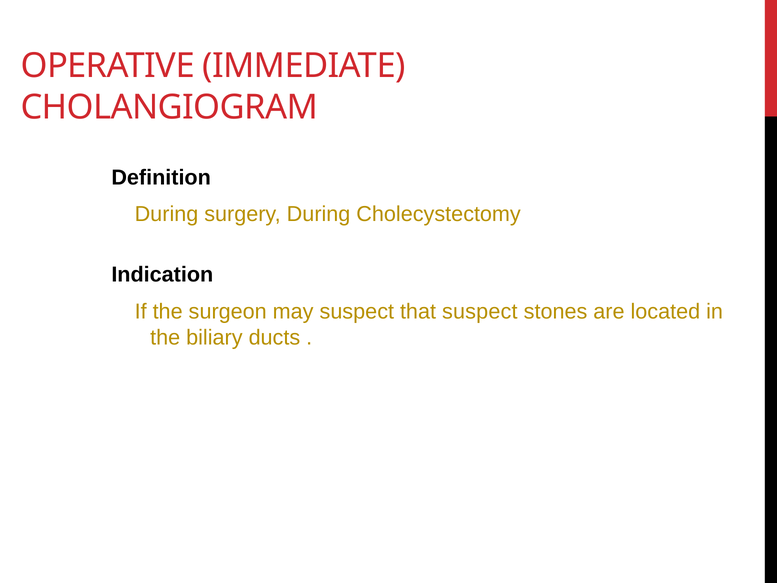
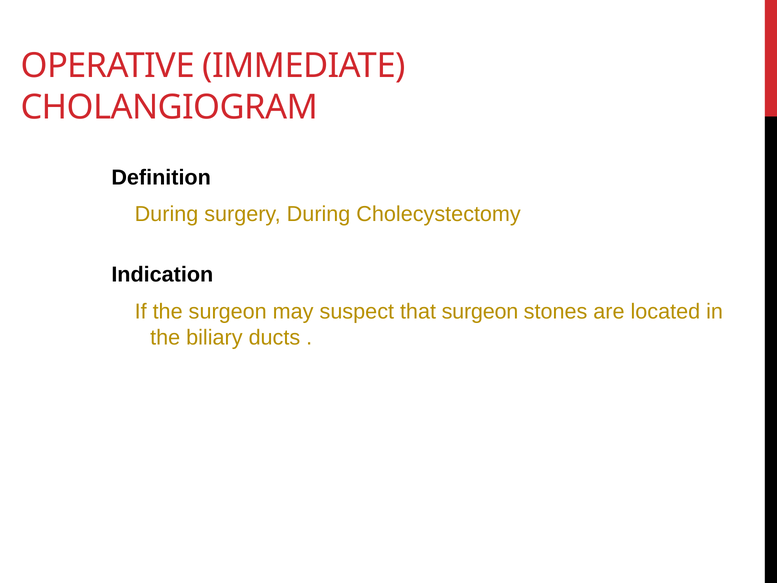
that suspect: suspect -> surgeon
